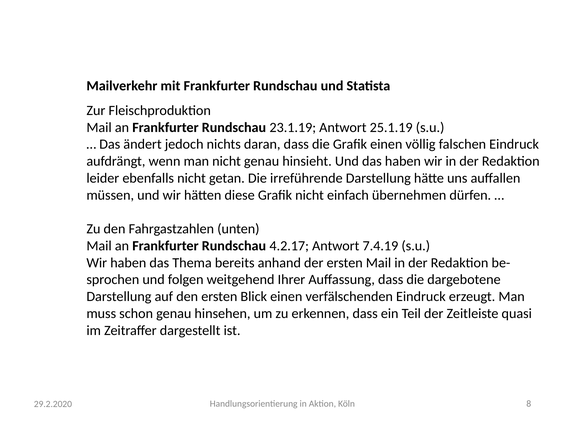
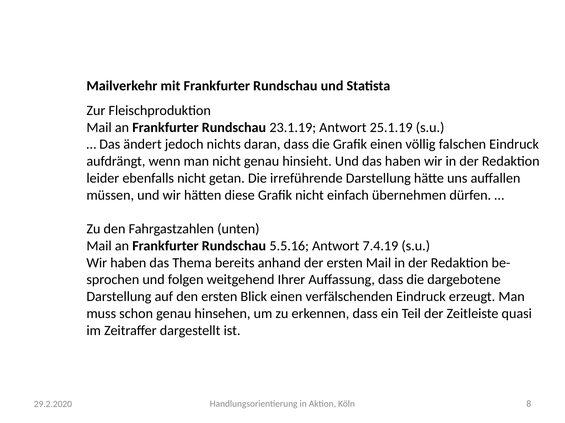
4.2.17: 4.2.17 -> 5.5.16
